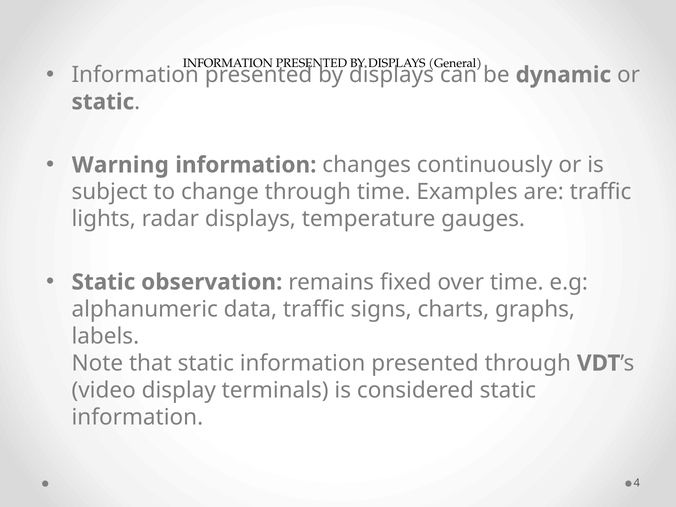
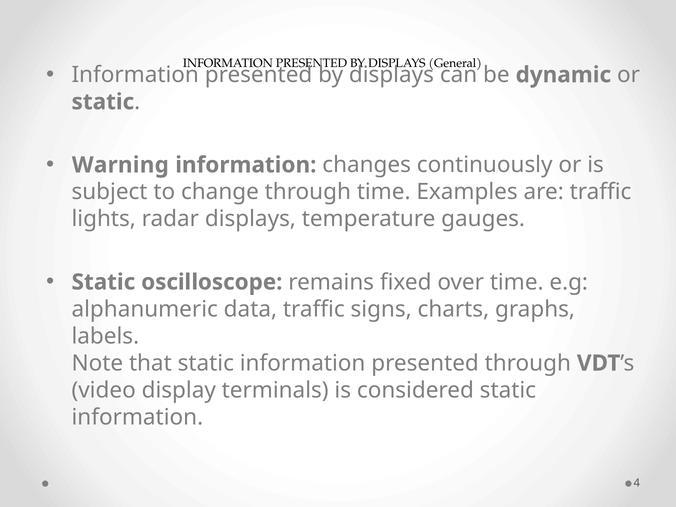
observation: observation -> oscilloscope
